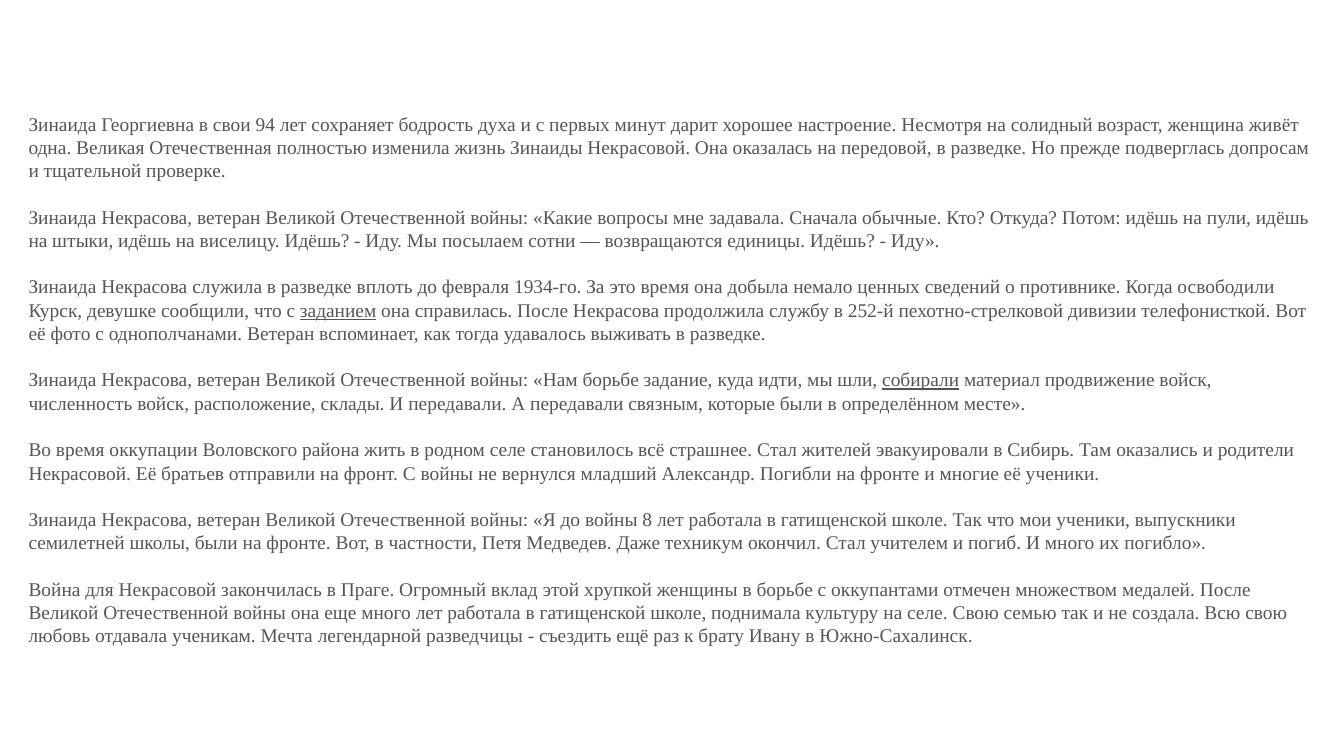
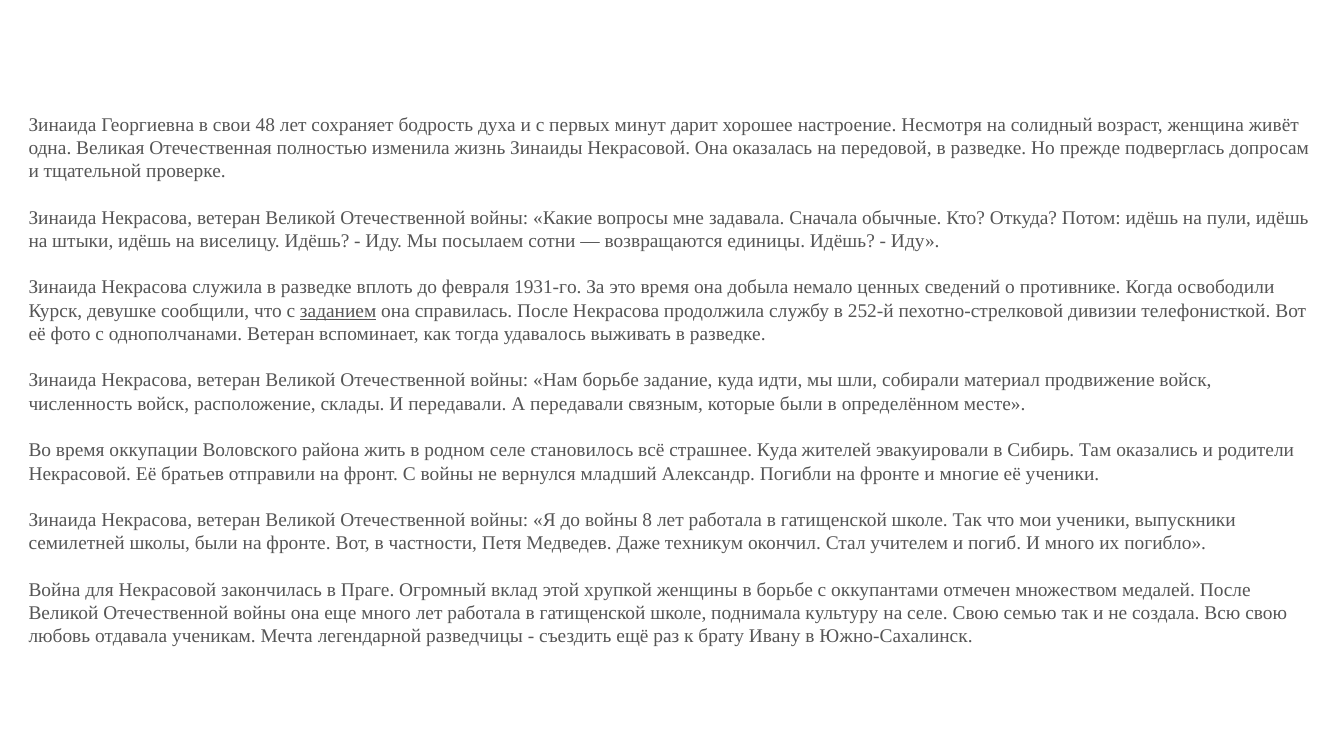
94: 94 -> 48
1934-го: 1934-го -> 1931-го
собирали underline: present -> none
страшнее Стал: Стал -> Куда
